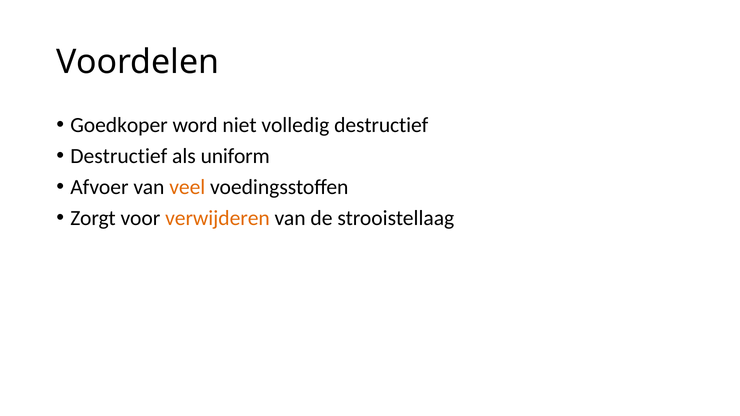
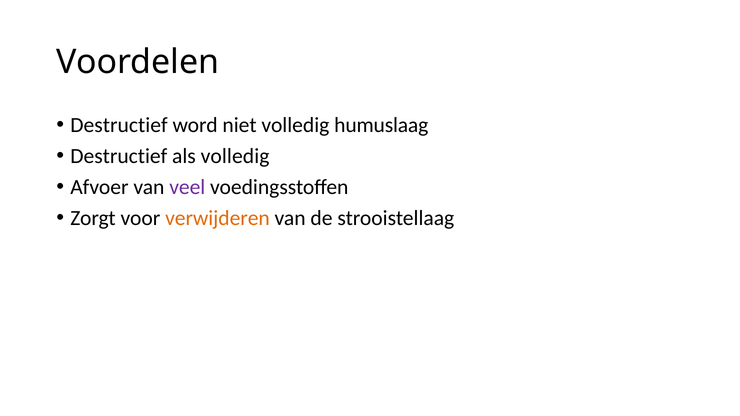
Goedkoper at (119, 125): Goedkoper -> Destructief
volledig destructief: destructief -> humuslaag
als uniform: uniform -> volledig
veel colour: orange -> purple
